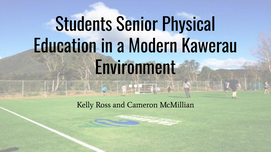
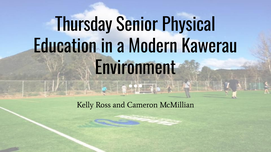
Students: Students -> Thursday
